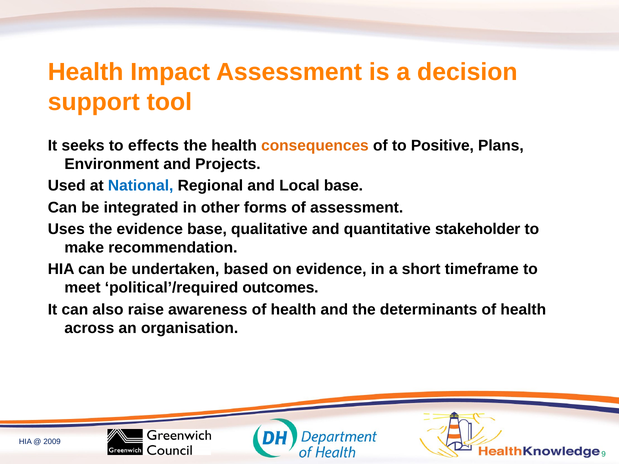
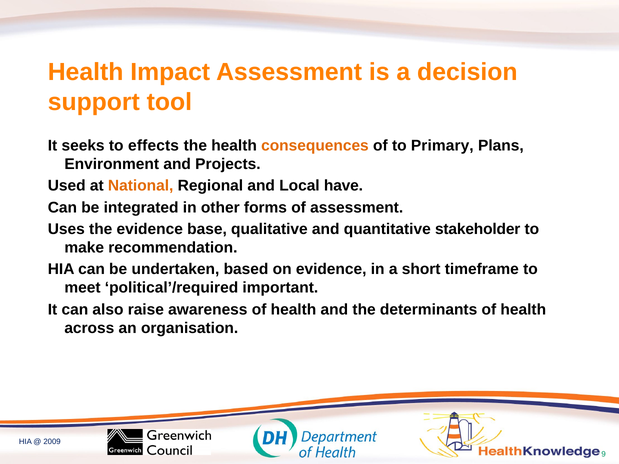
Positive: Positive -> Primary
National colour: blue -> orange
Local base: base -> have
outcomes: outcomes -> important
